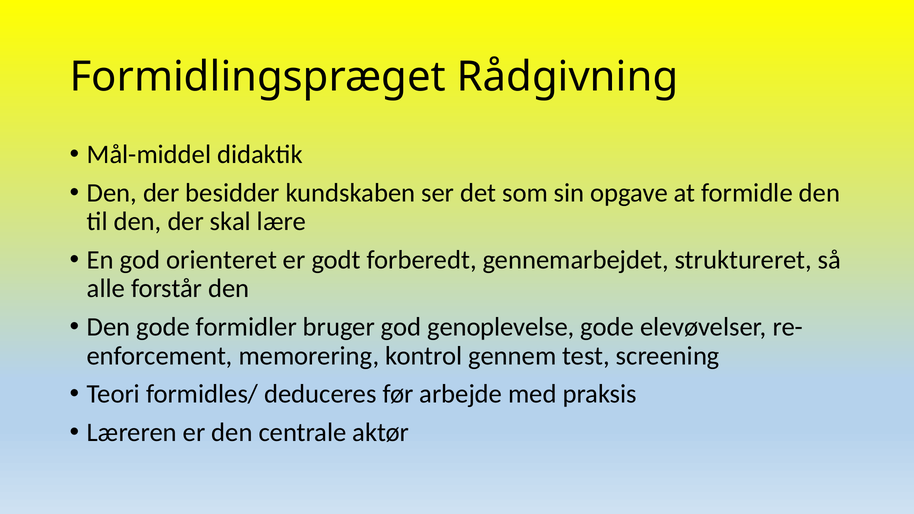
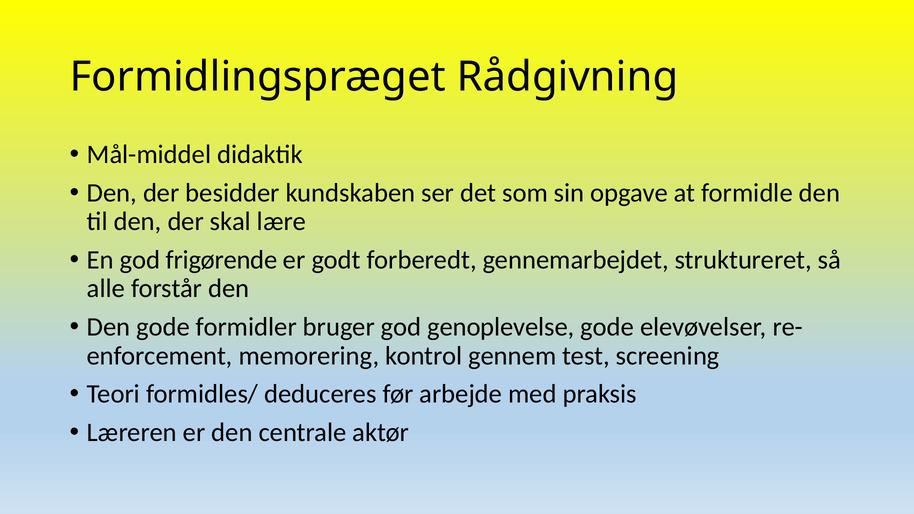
orienteret: orienteret -> frigørende
